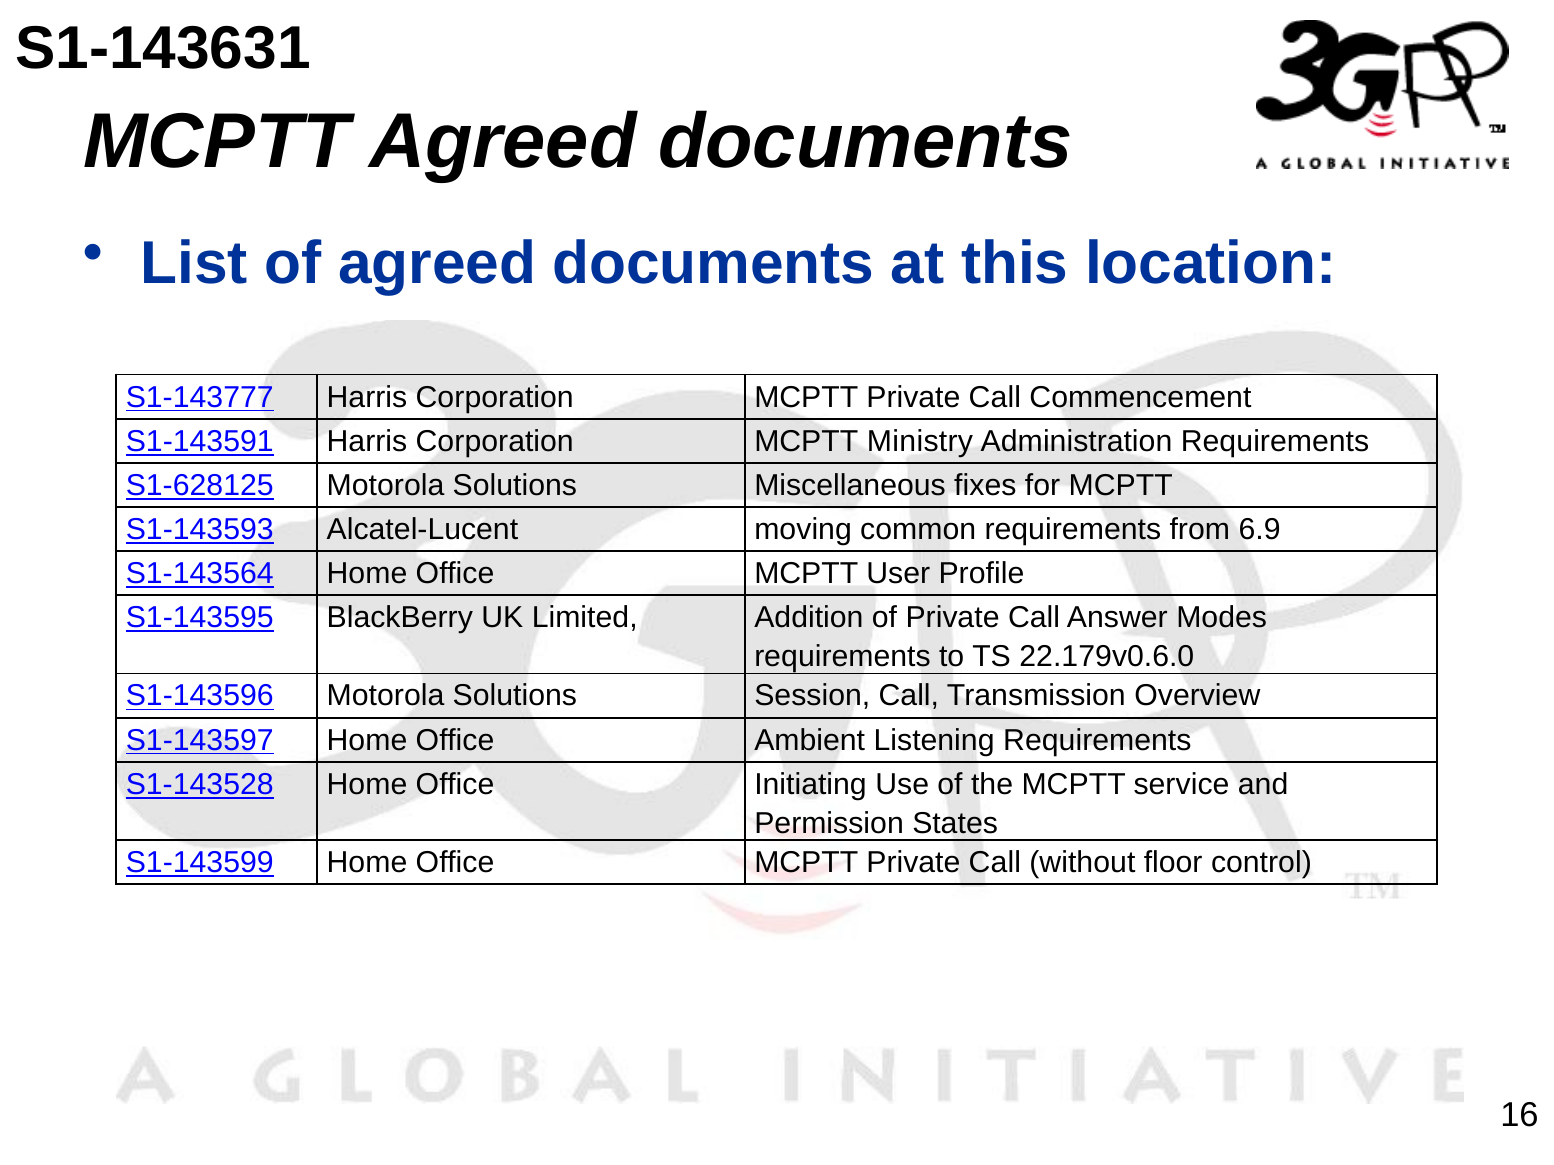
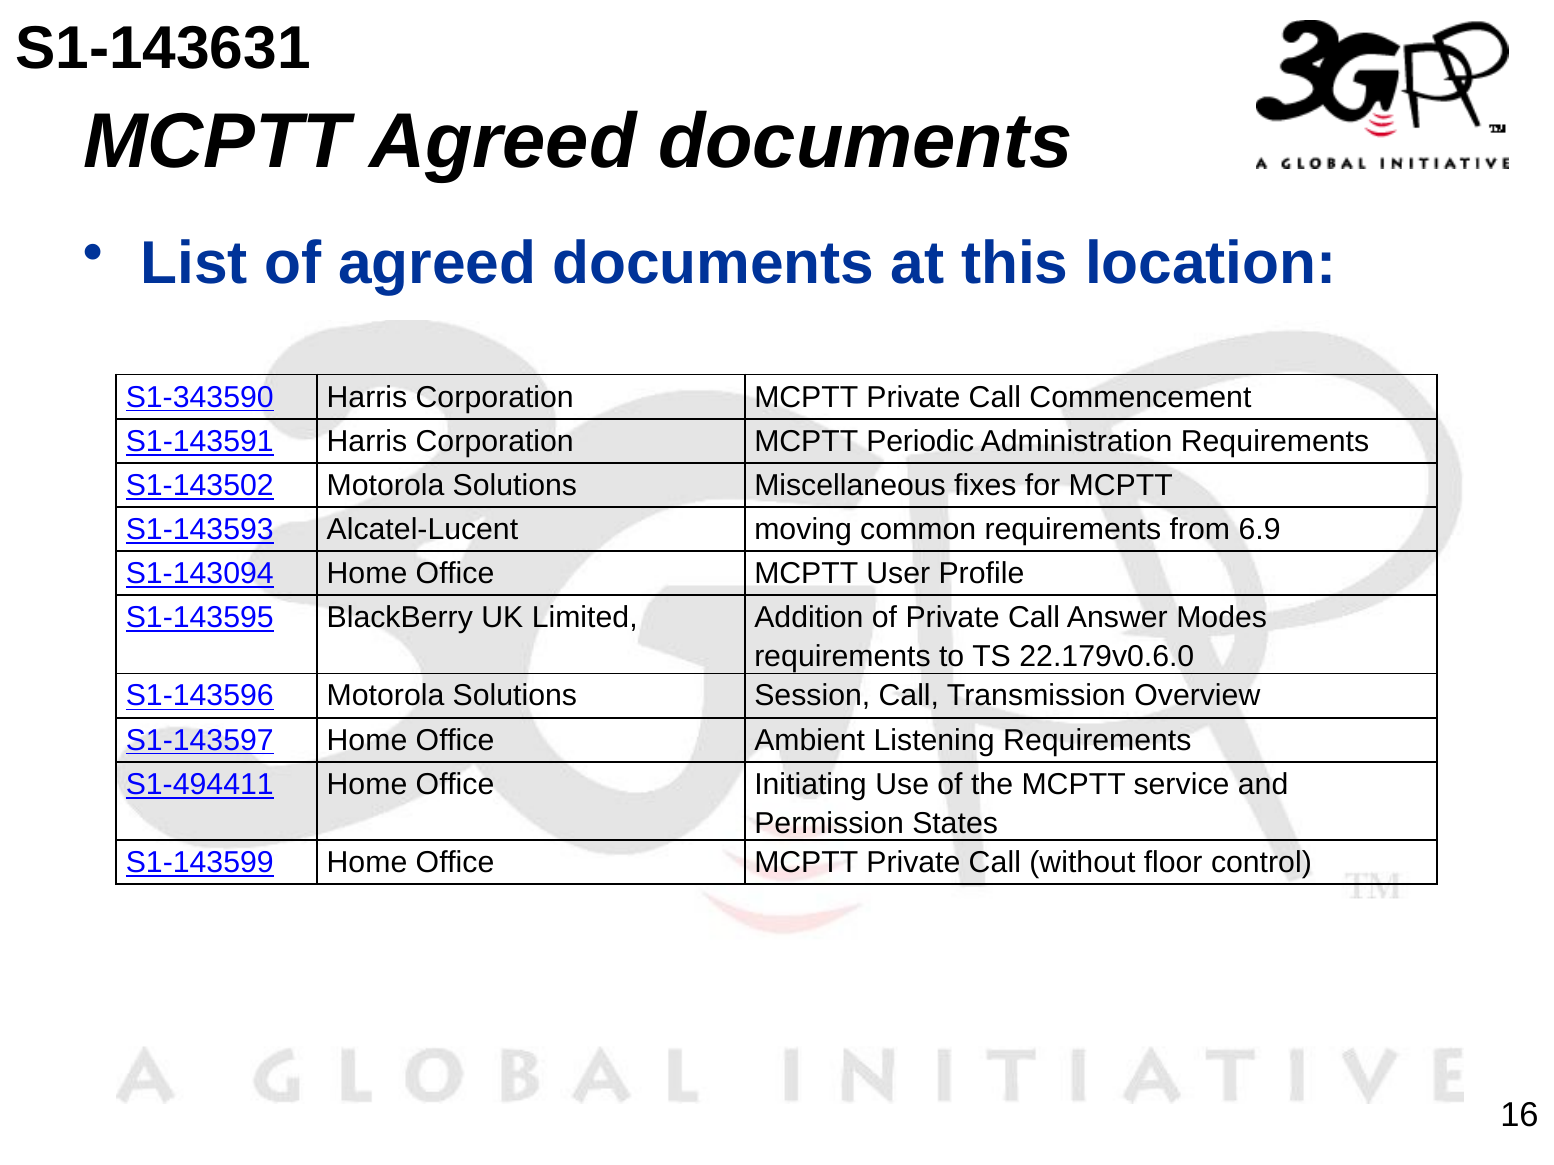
S1-143777: S1-143777 -> S1-343590
Ministry: Ministry -> Periodic
S1-628125: S1-628125 -> S1-143502
S1-143564: S1-143564 -> S1-143094
S1-143528: S1-143528 -> S1-494411
